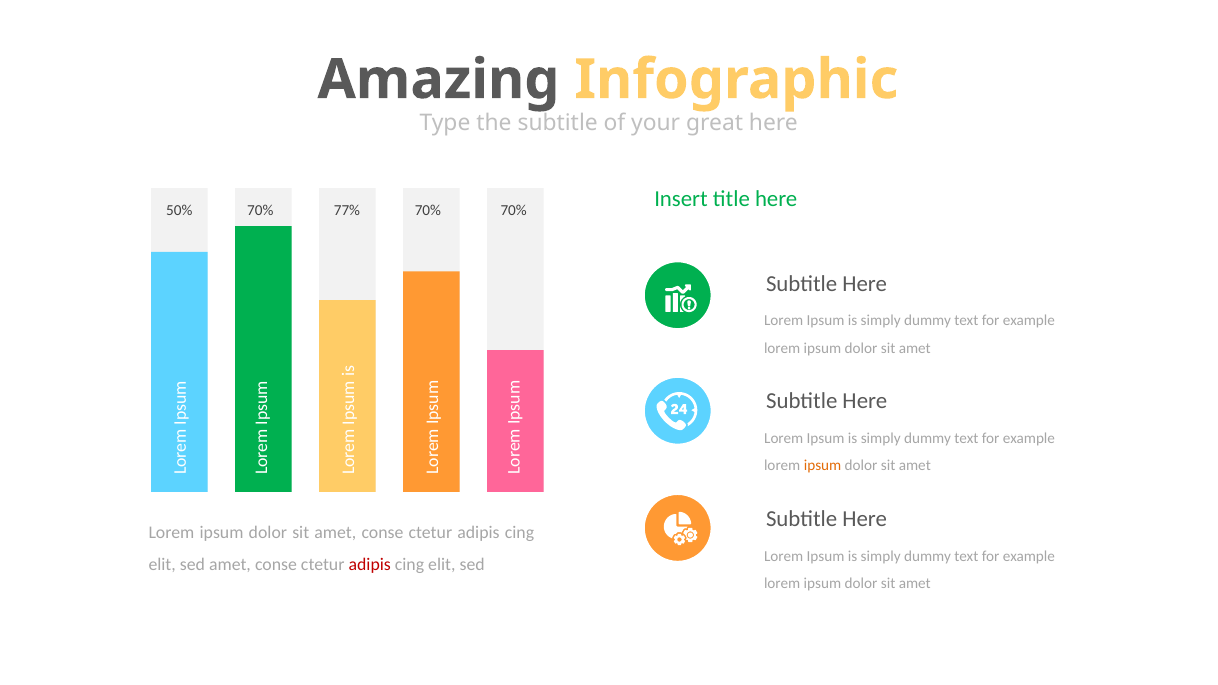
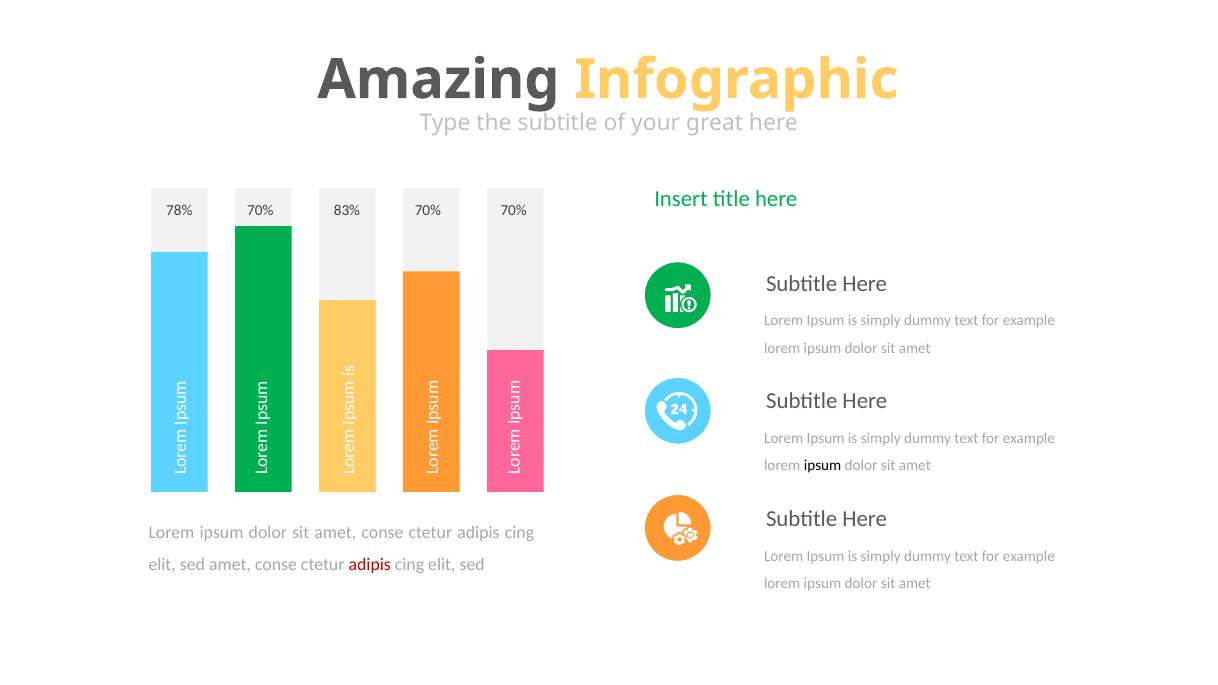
50%: 50% -> 78%
77%: 77% -> 83%
ipsum at (823, 466) colour: orange -> black
